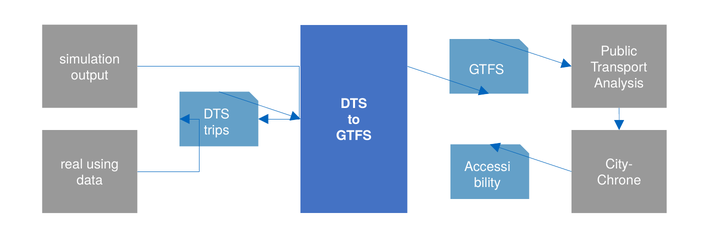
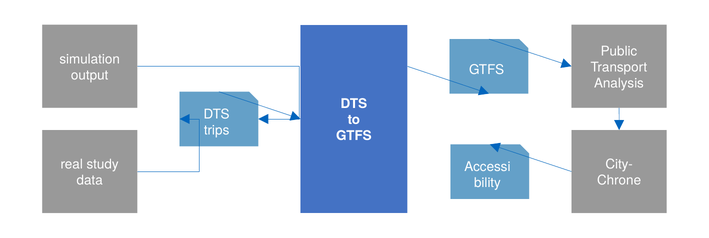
using: using -> study
